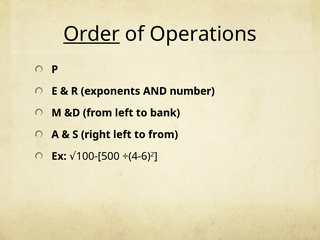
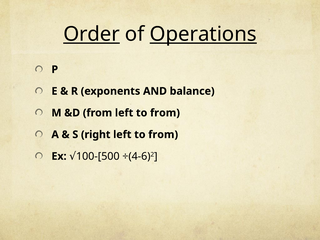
Operations underline: none -> present
number: number -> balance
from left to bank: bank -> from
